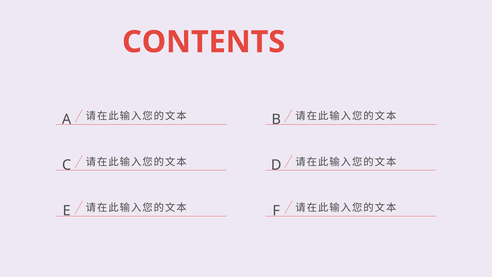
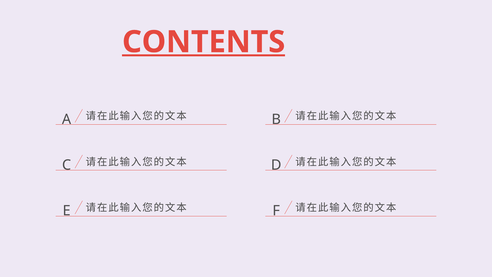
CONTENTS underline: none -> present
